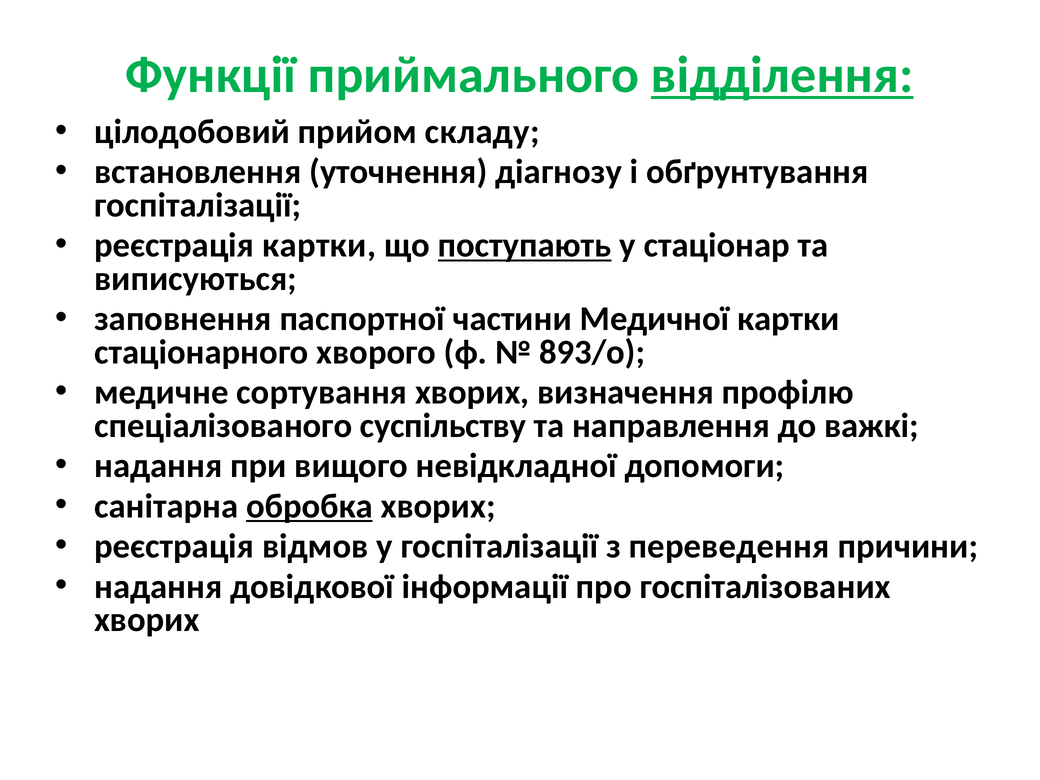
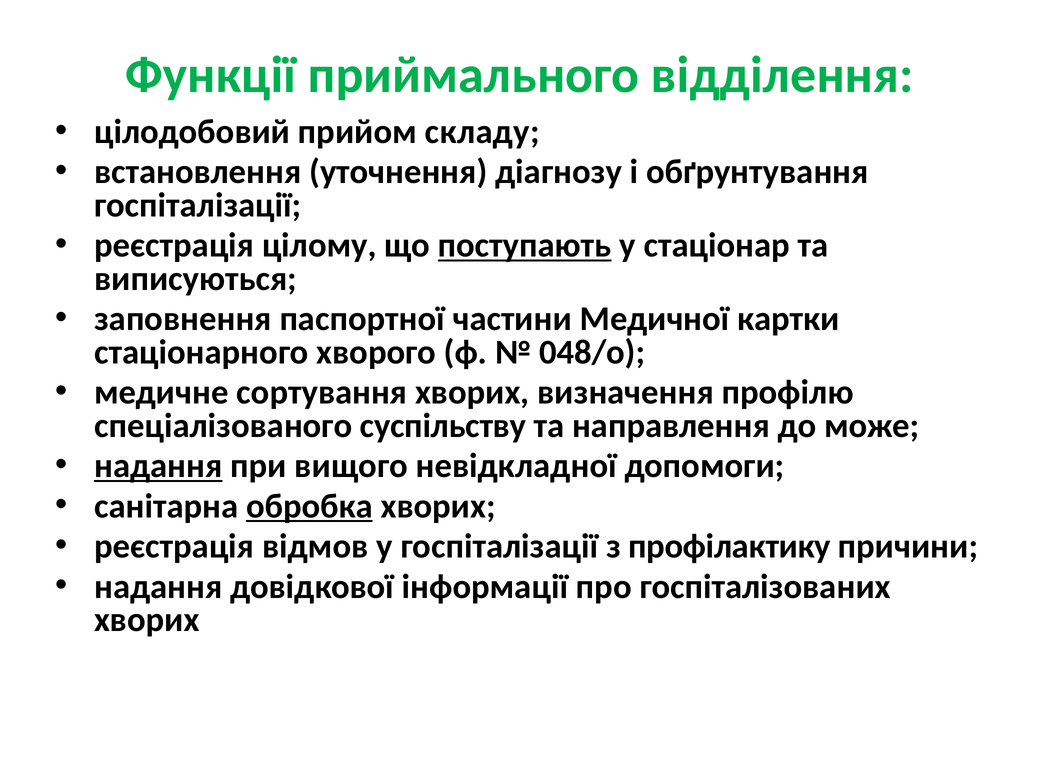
відділення underline: present -> none
реєстрація картки: картки -> цілому
893/о: 893/о -> 048/о
важкі: важкі -> може
надання at (158, 466) underline: none -> present
переведення: переведення -> профілактику
